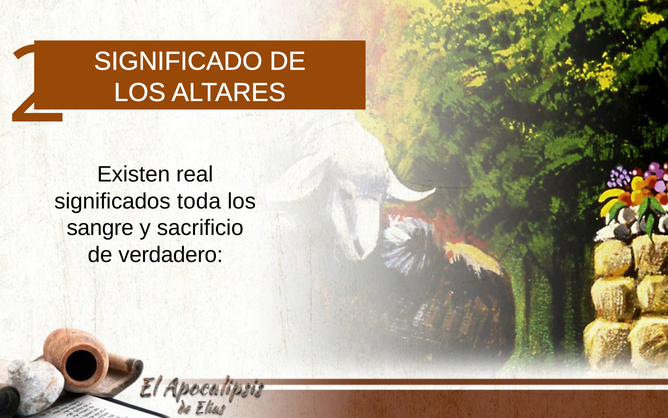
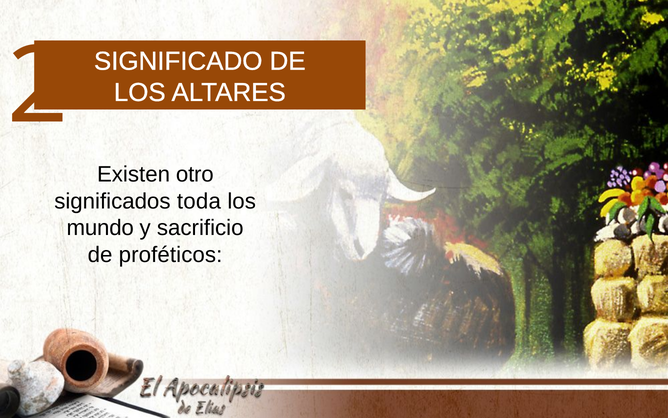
real: real -> otro
sangre: sangre -> mundo
verdadero: verdadero -> proféticos
